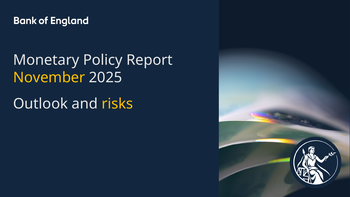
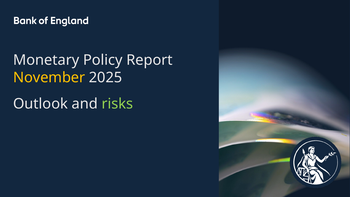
risks colour: yellow -> light green
